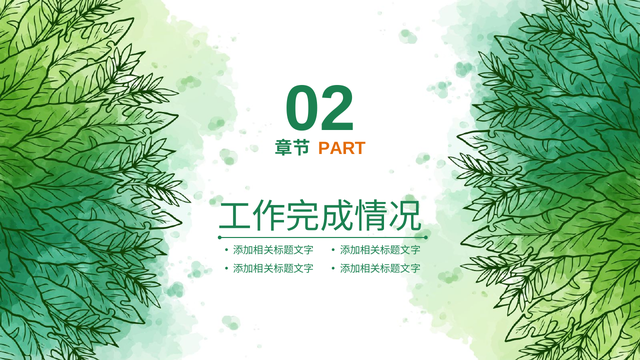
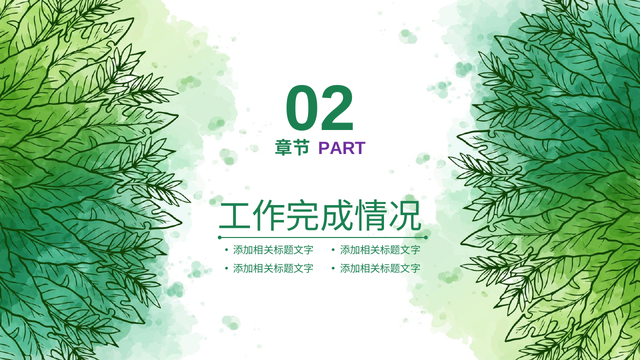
PART colour: orange -> purple
